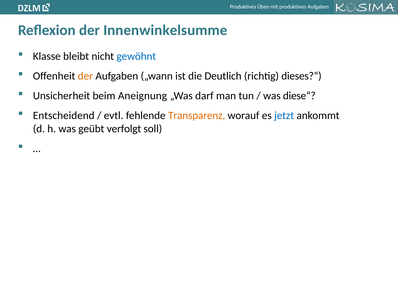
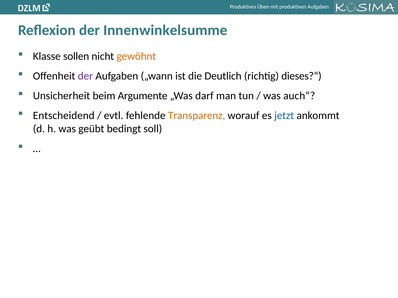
bleibt: bleibt -> sollen
gewöhnt colour: blue -> orange
der at (85, 76) colour: orange -> purple
Aneignung: Aneignung -> Argumente
diese“: diese“ -> auch“
verfolgt: verfolgt -> bedingt
